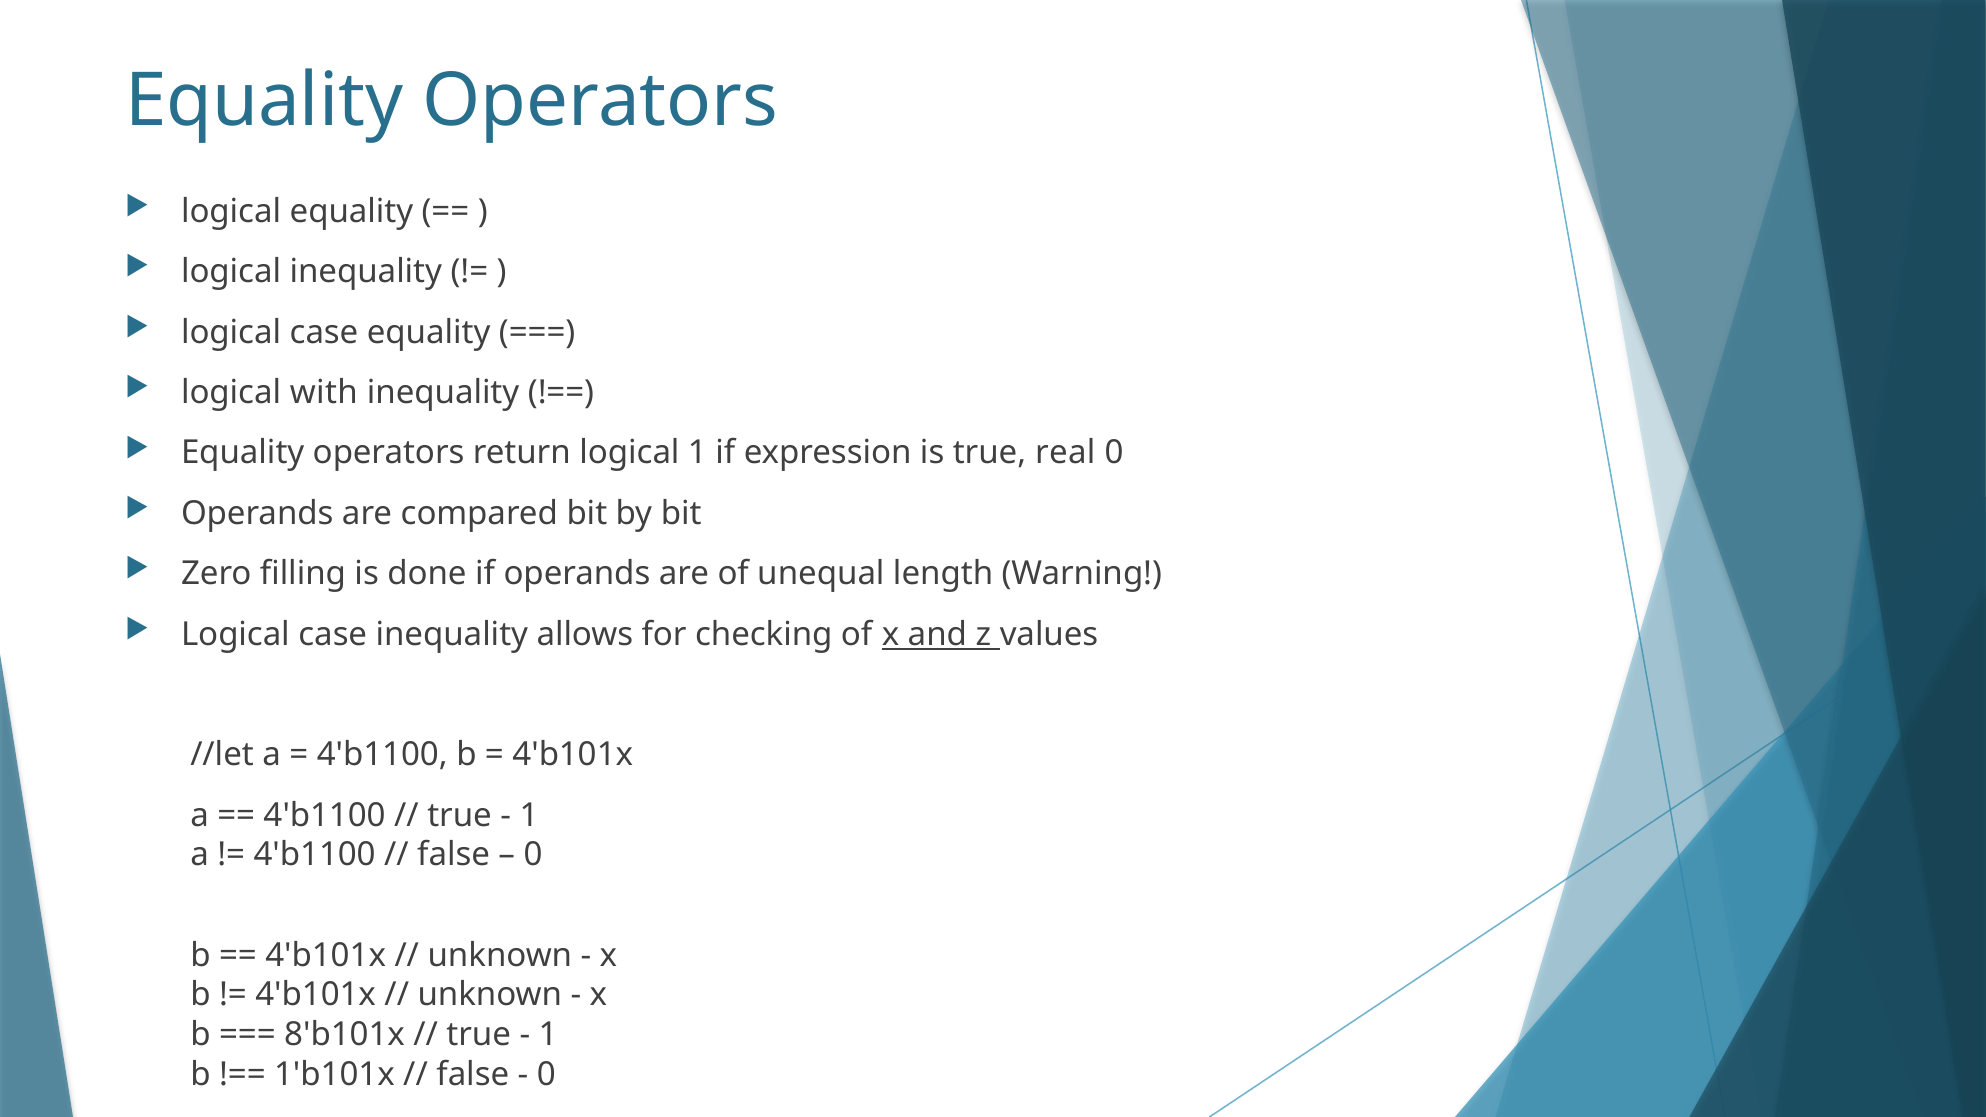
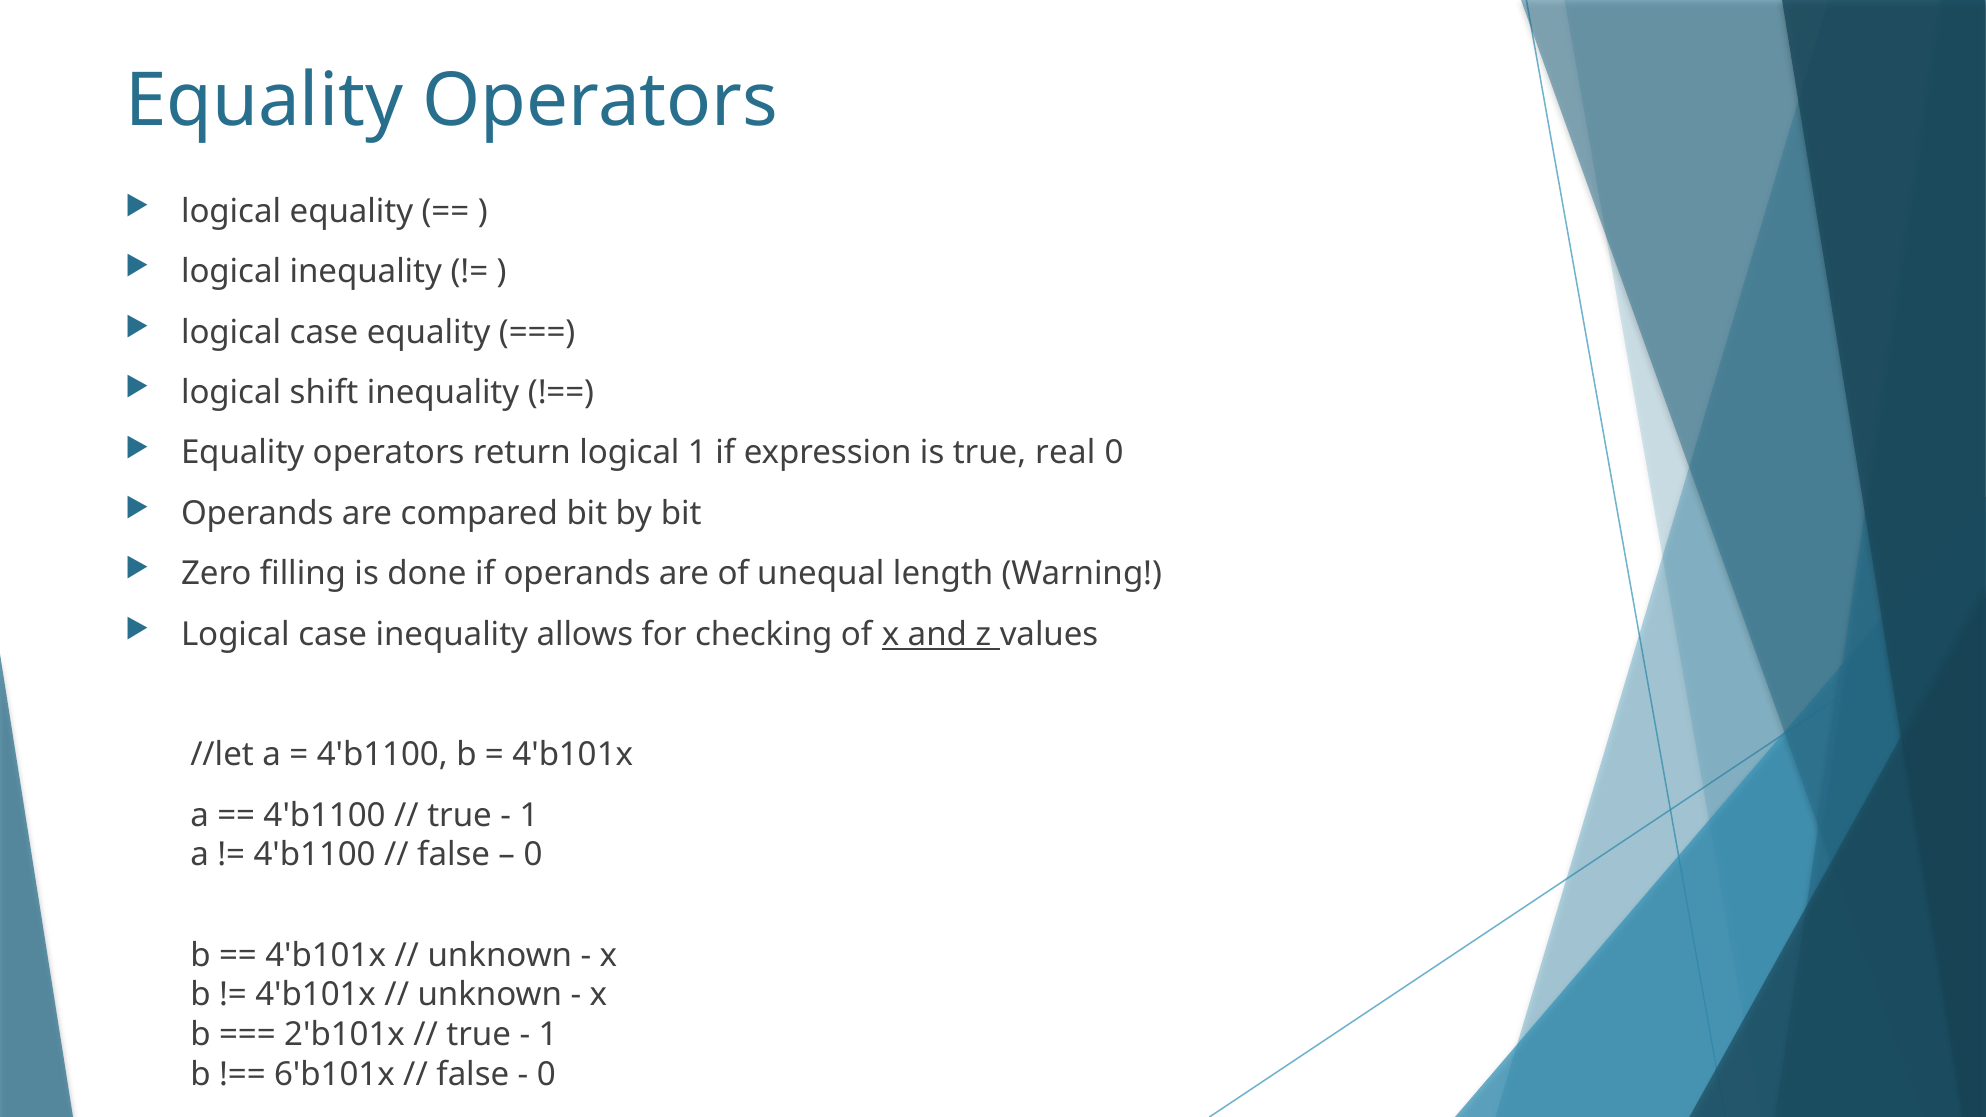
with: with -> shift
8'b101x: 8'b101x -> 2'b101x
1'b101x: 1'b101x -> 6'b101x
